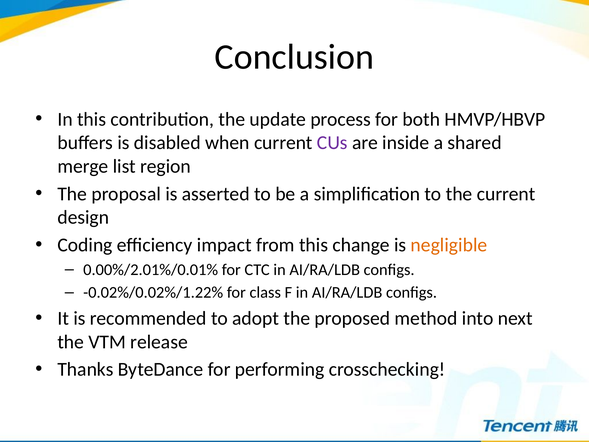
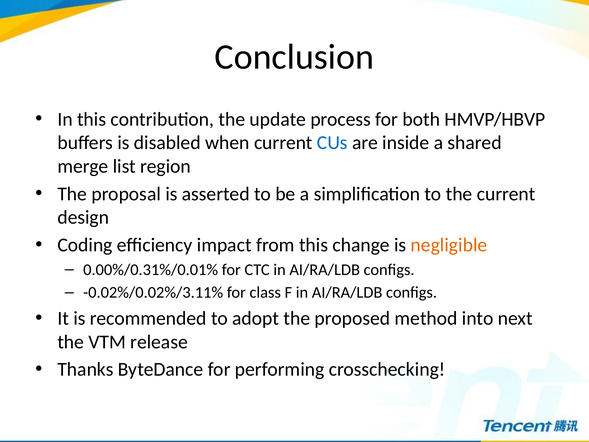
CUs colour: purple -> blue
0.00%/2.01%/0.01%: 0.00%/2.01%/0.01% -> 0.00%/0.31%/0.01%
-0.02%/0.02%/1.22%: -0.02%/0.02%/1.22% -> -0.02%/0.02%/3.11%
